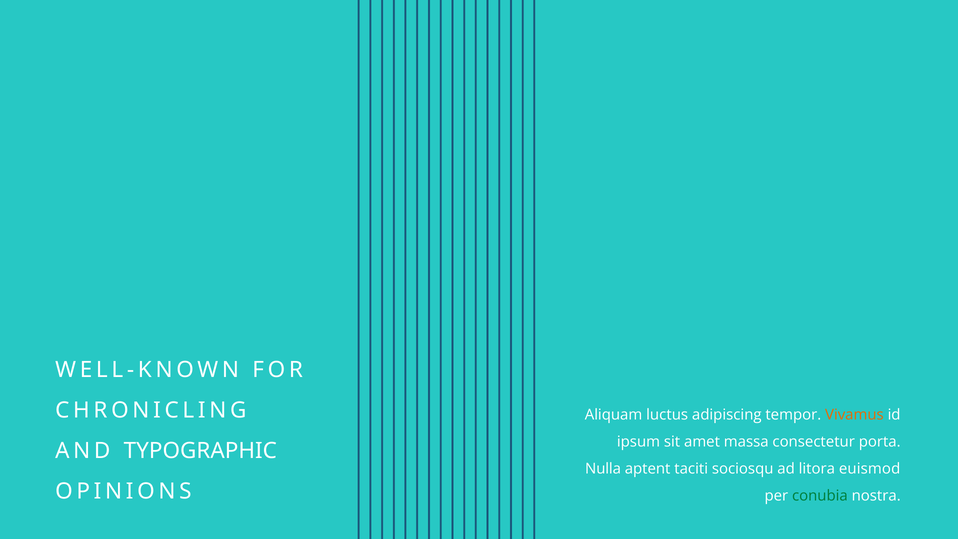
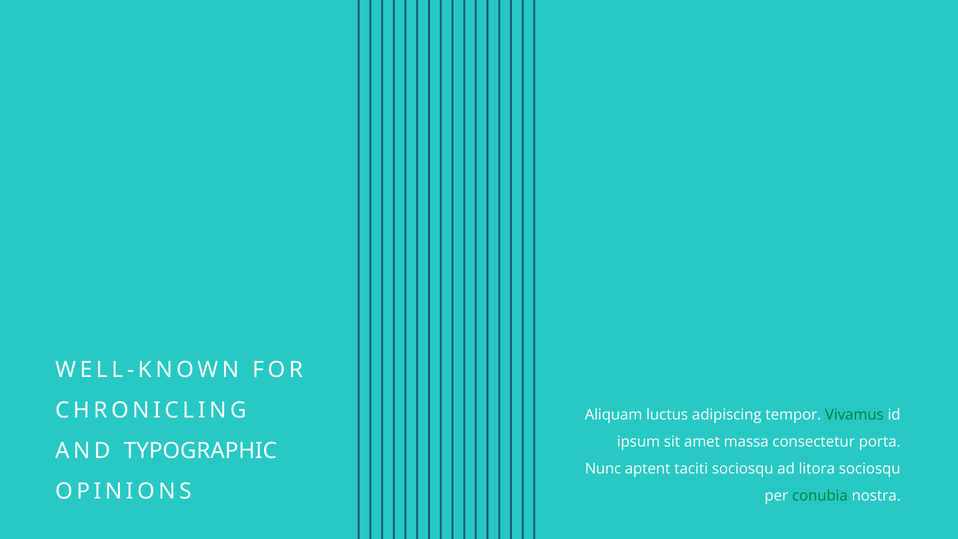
Vivamus colour: orange -> green
Nulla: Nulla -> Nunc
litora euismod: euismod -> sociosqu
